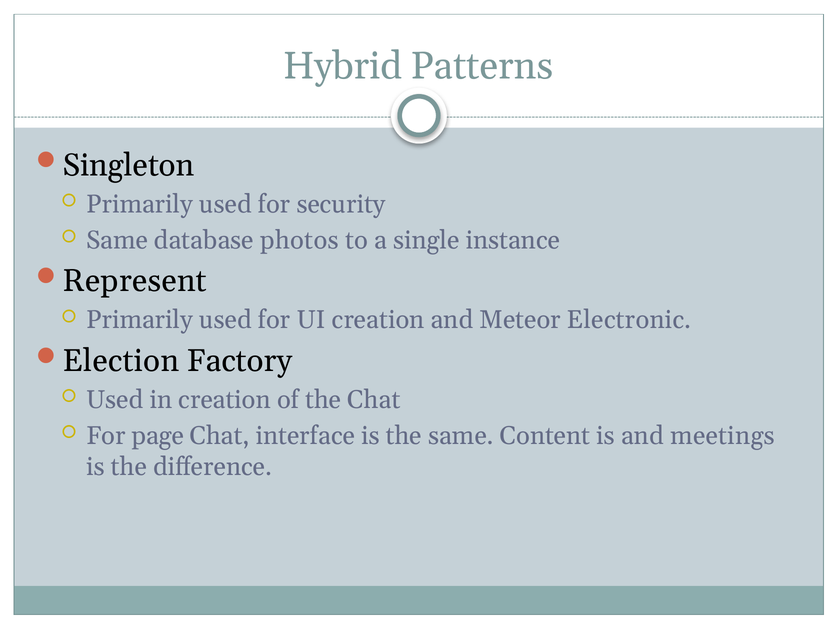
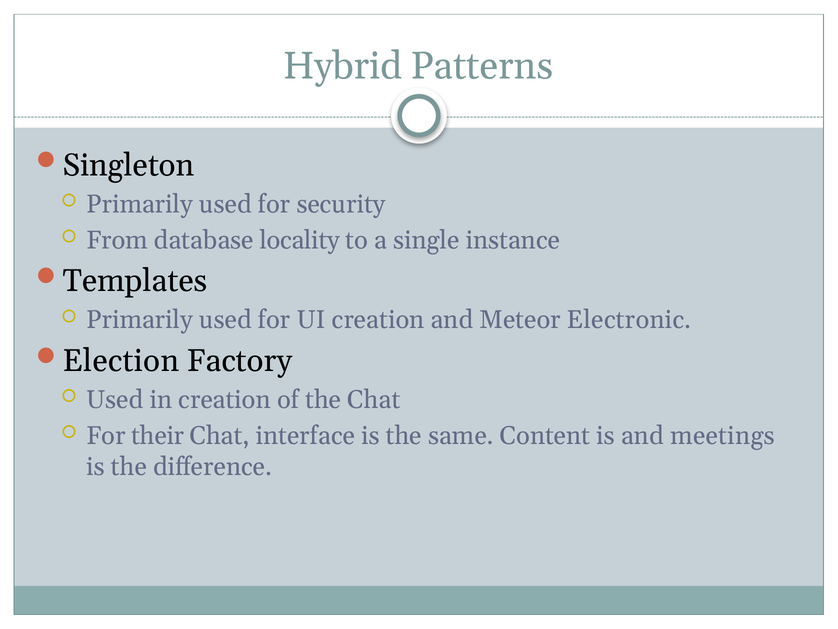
Same at (117, 240): Same -> From
photos: photos -> locality
Represent: Represent -> Templates
page: page -> their
